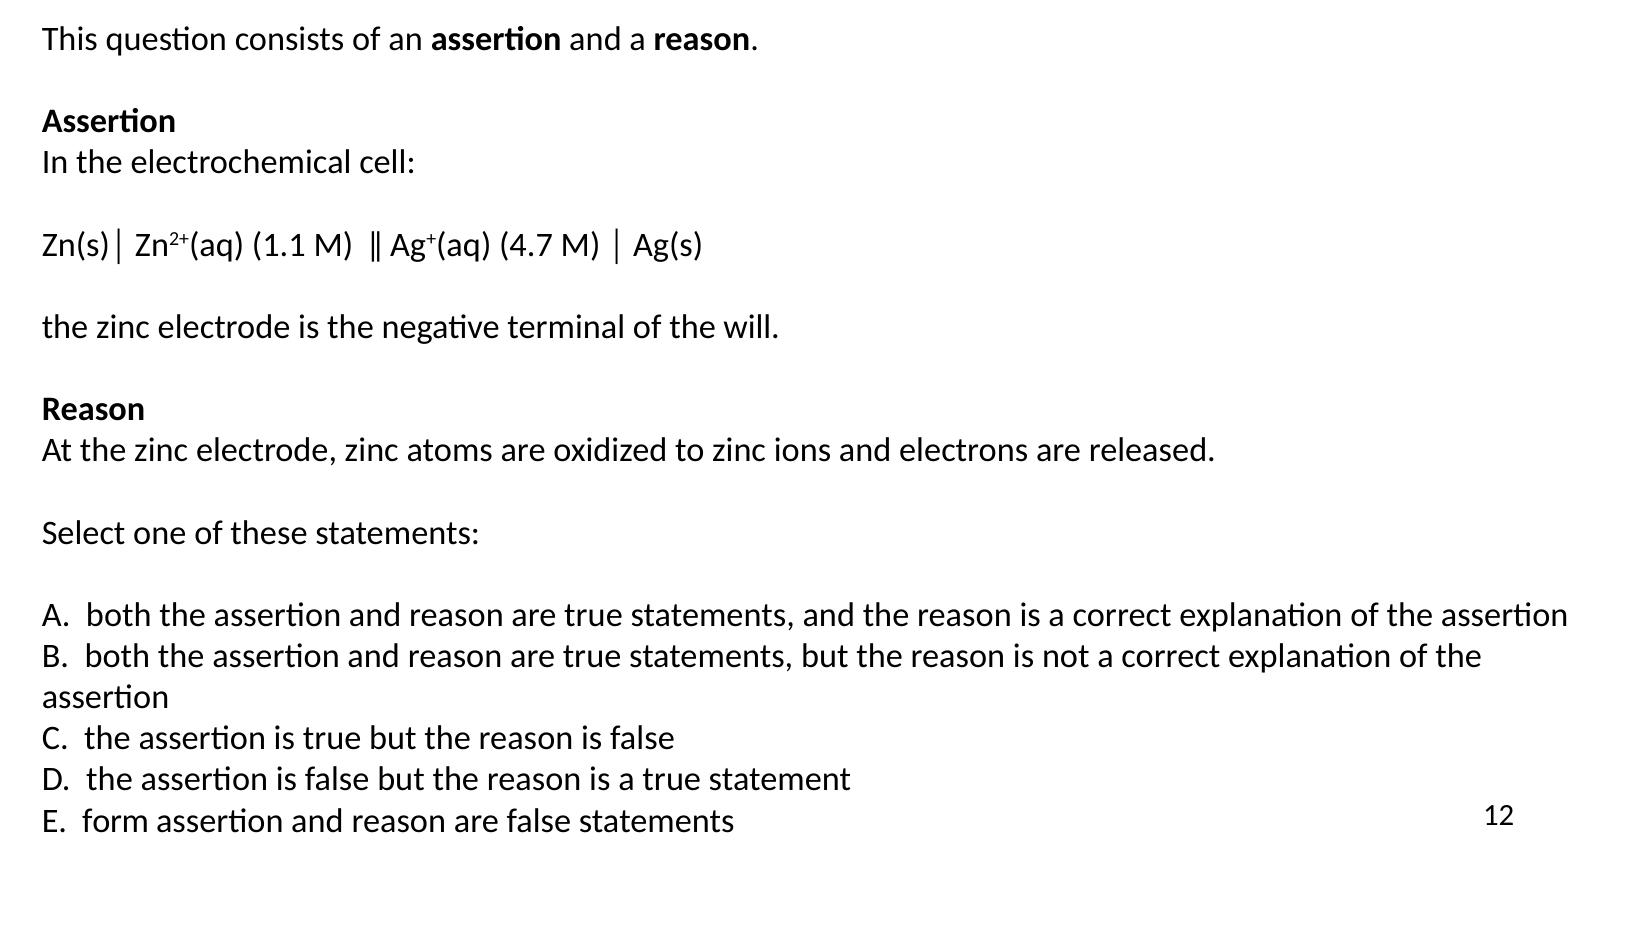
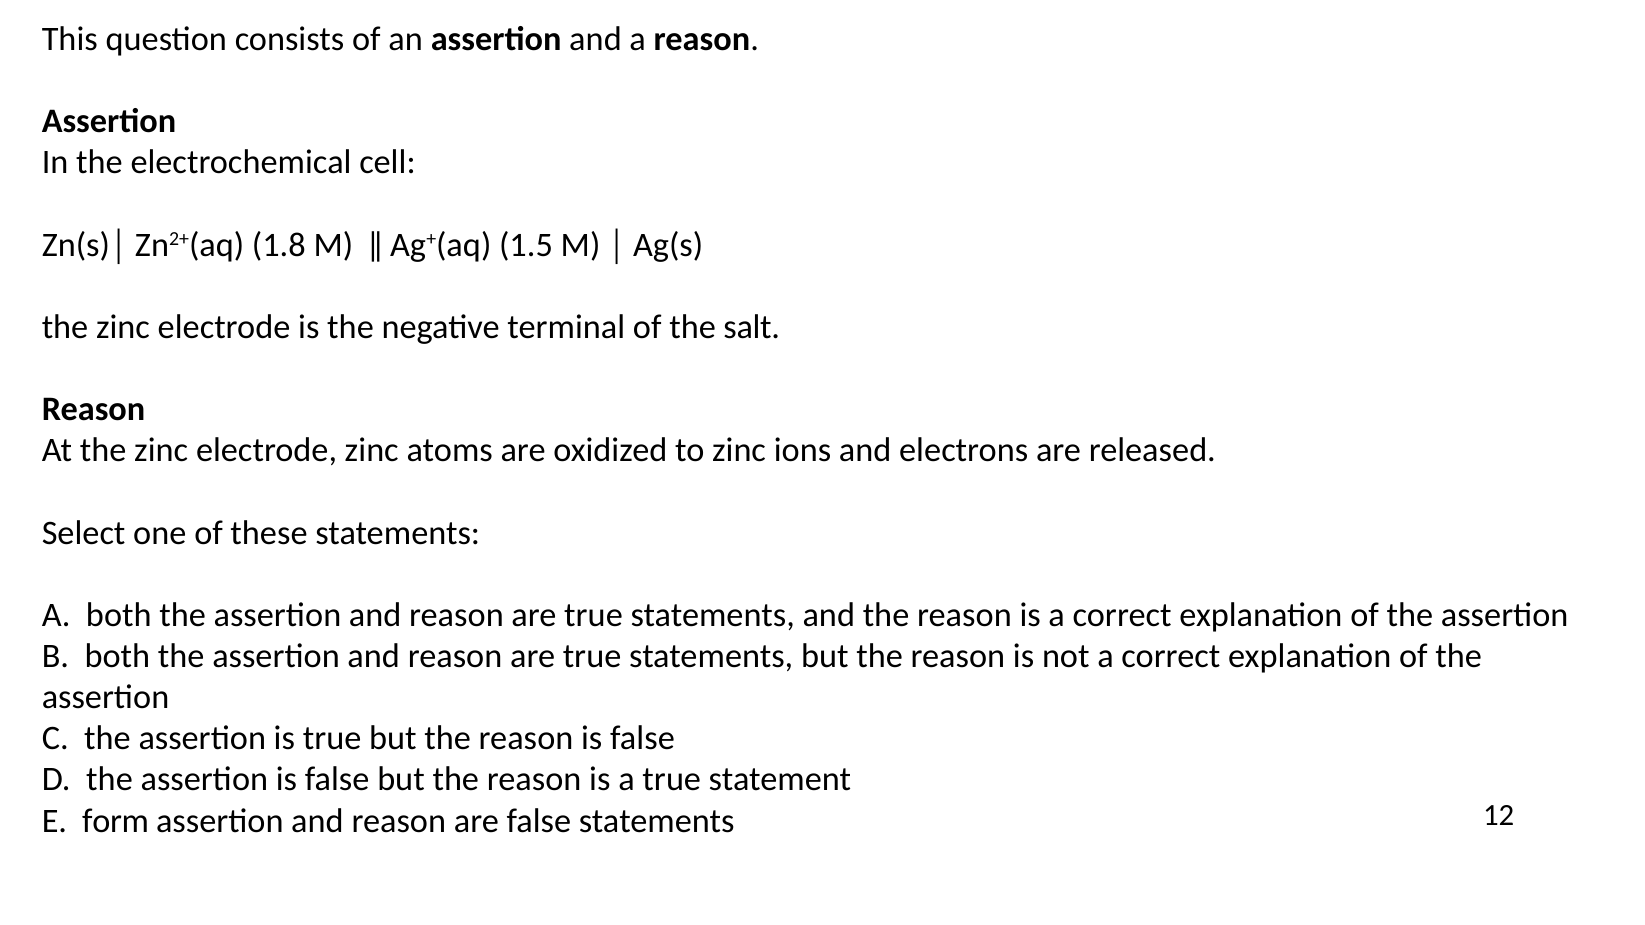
1.1: 1.1 -> 1.8
4.7: 4.7 -> 1.5
will: will -> salt
